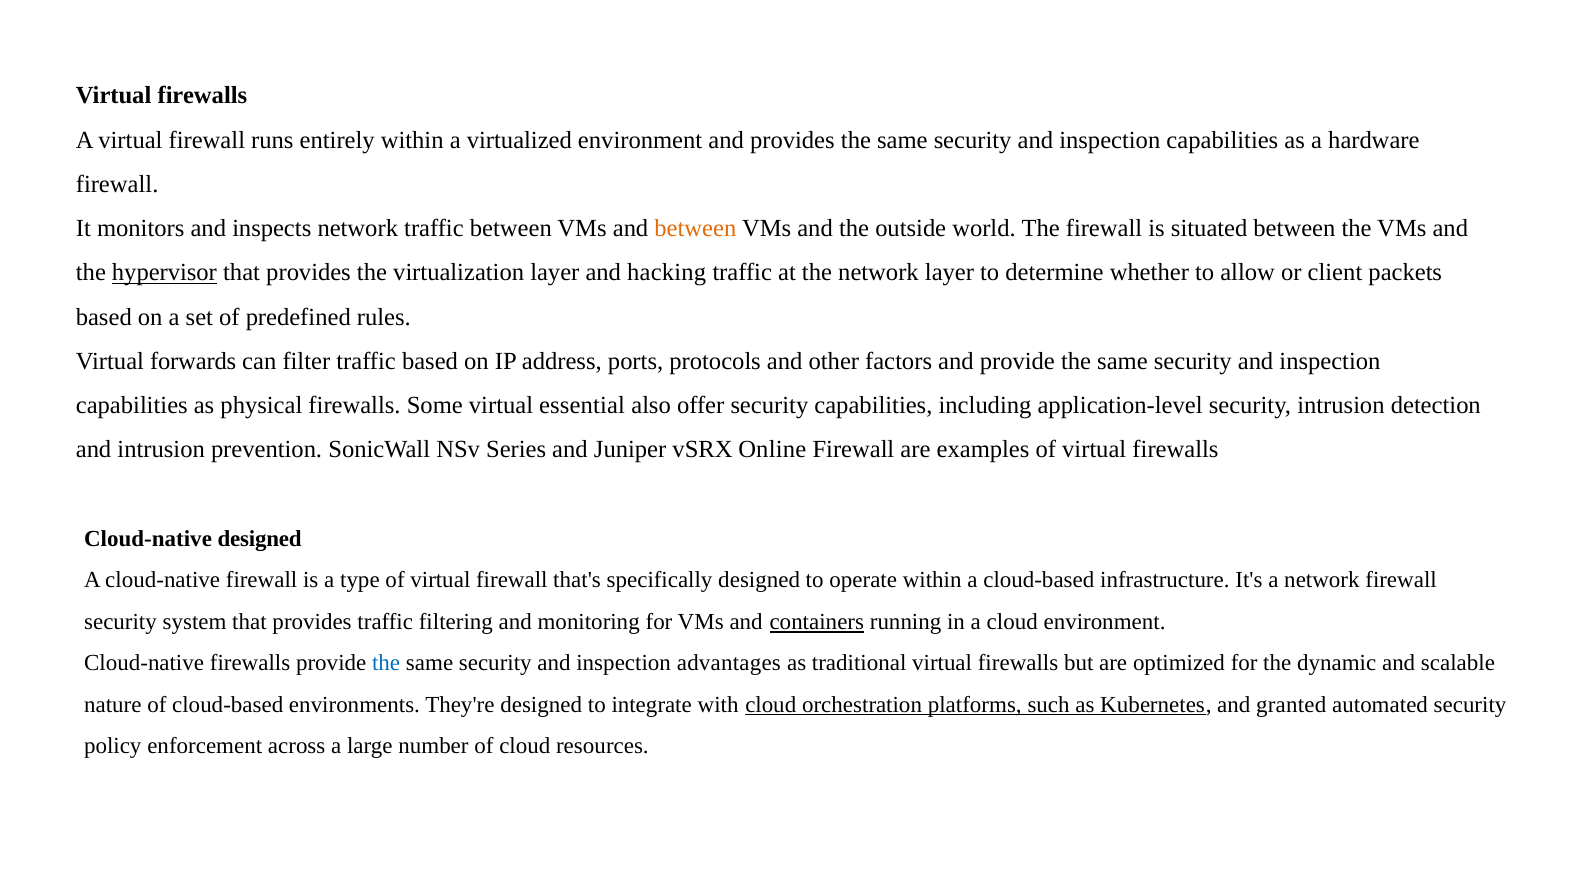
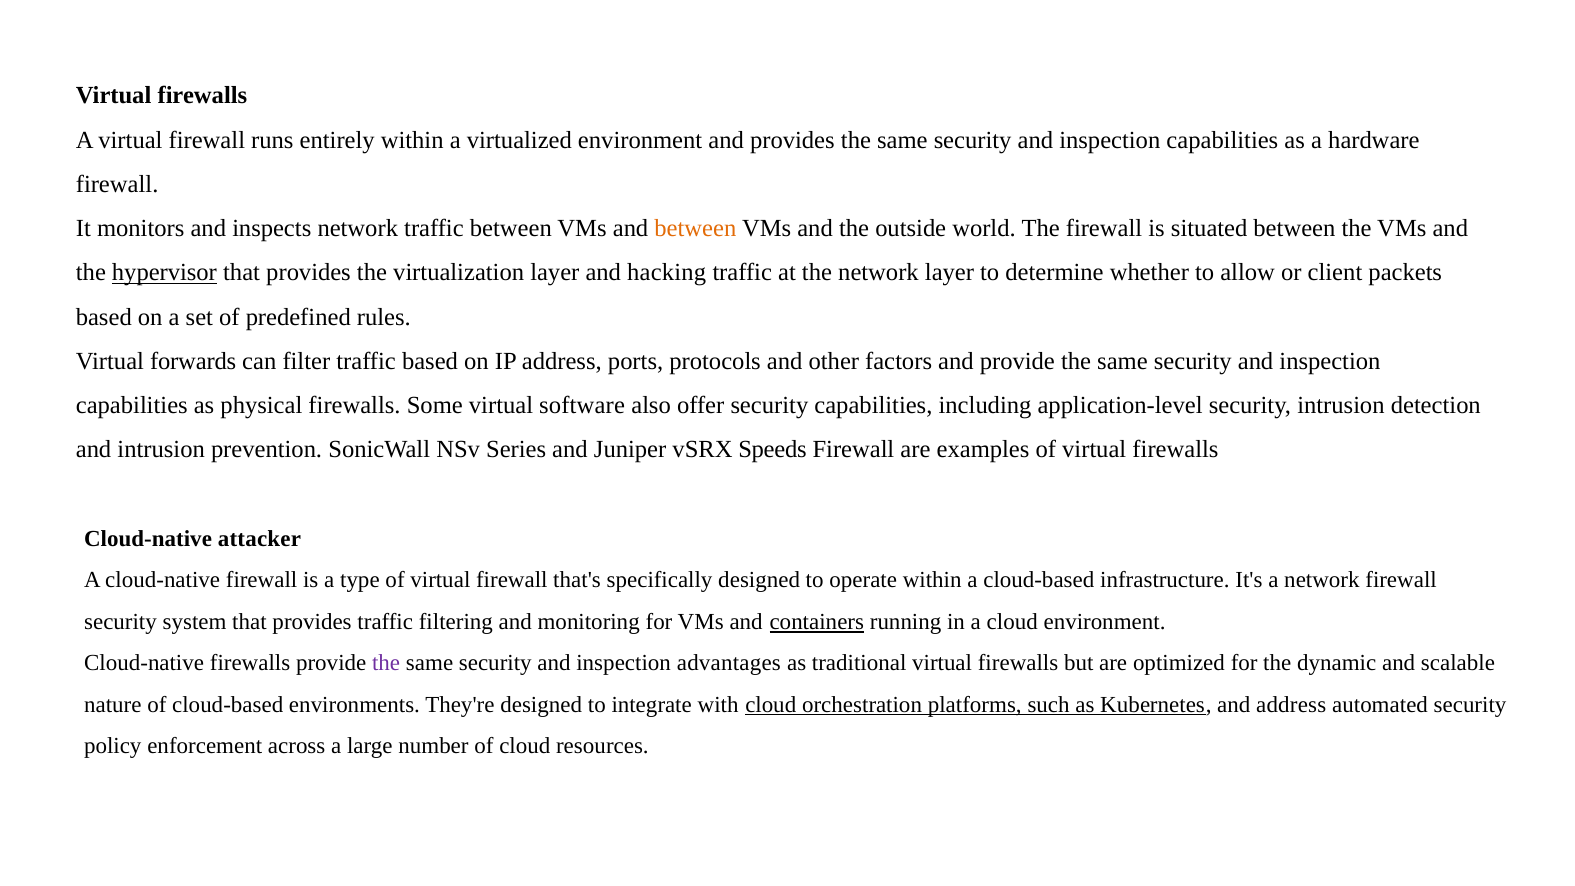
essential: essential -> software
Online: Online -> Speeds
Cloud-native designed: designed -> attacker
the at (386, 663) colour: blue -> purple
and granted: granted -> address
